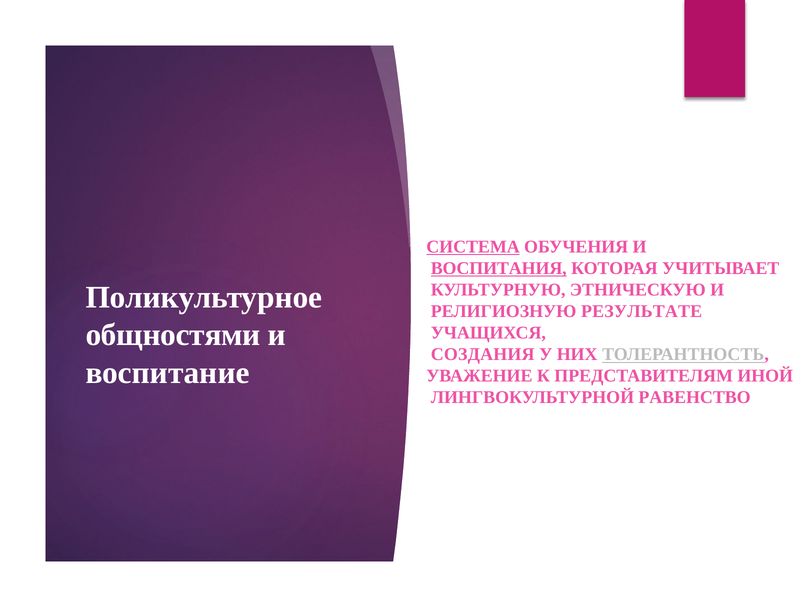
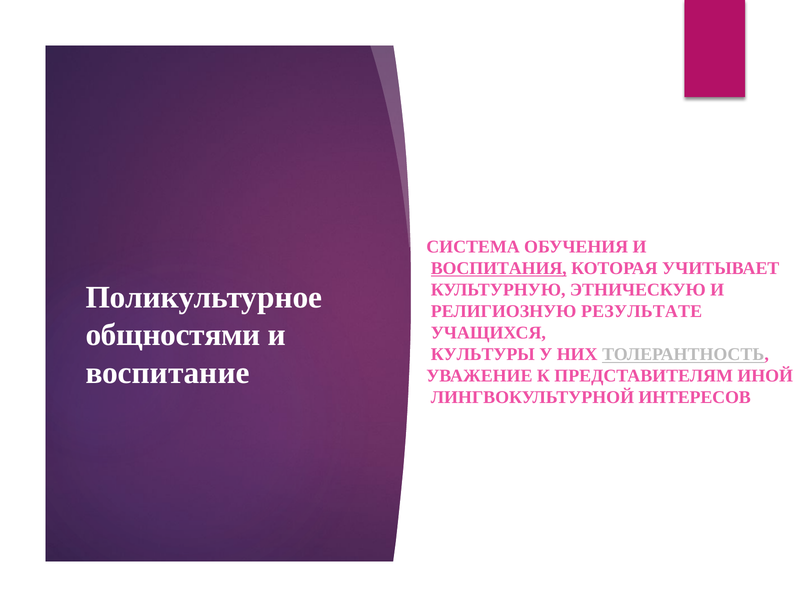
СИСТЕМА underline: present -> none
СОЗДАНИЯ: СОЗДАНИЯ -> КУЛЬТУРЫ
РАВЕНСТВО: РАВЕНСТВО -> ИНТЕРЕСОВ
